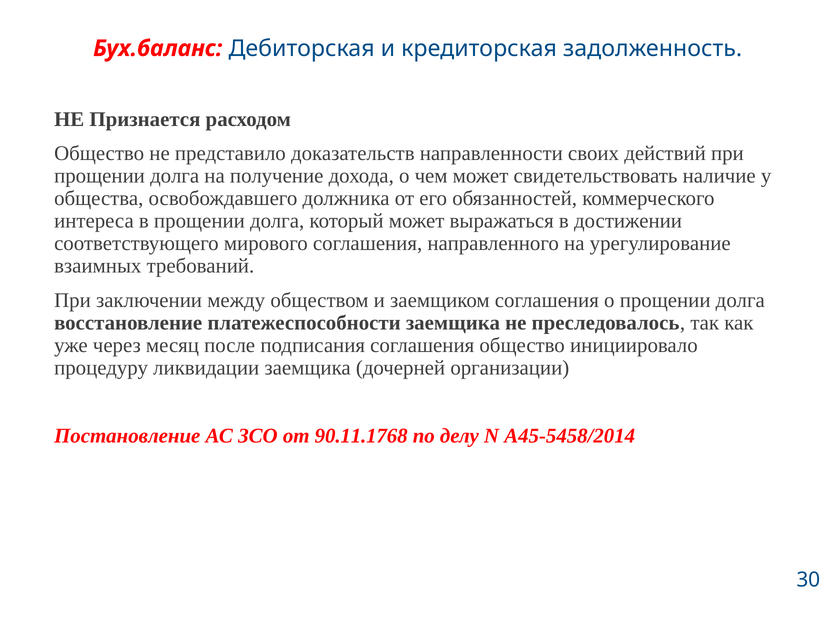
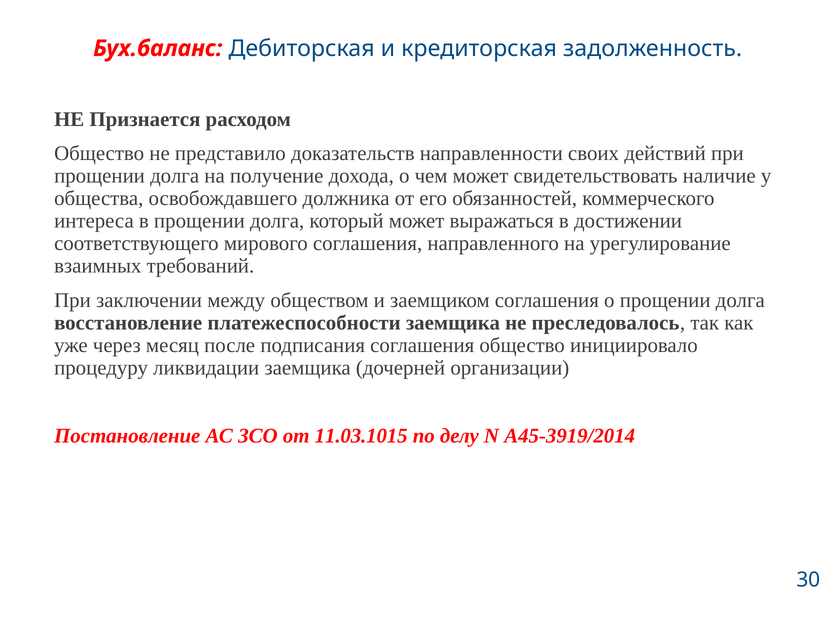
90.11.1768: 90.11.1768 -> 11.03.1015
А45-5458/2014: А45-5458/2014 -> А45-3919/2014
